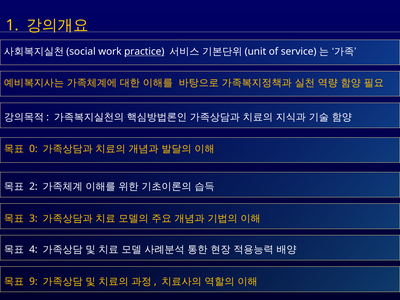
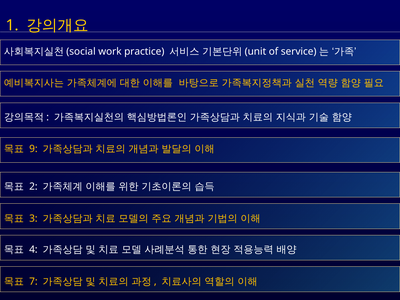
practice underline: present -> none
0: 0 -> 9
9: 9 -> 7
